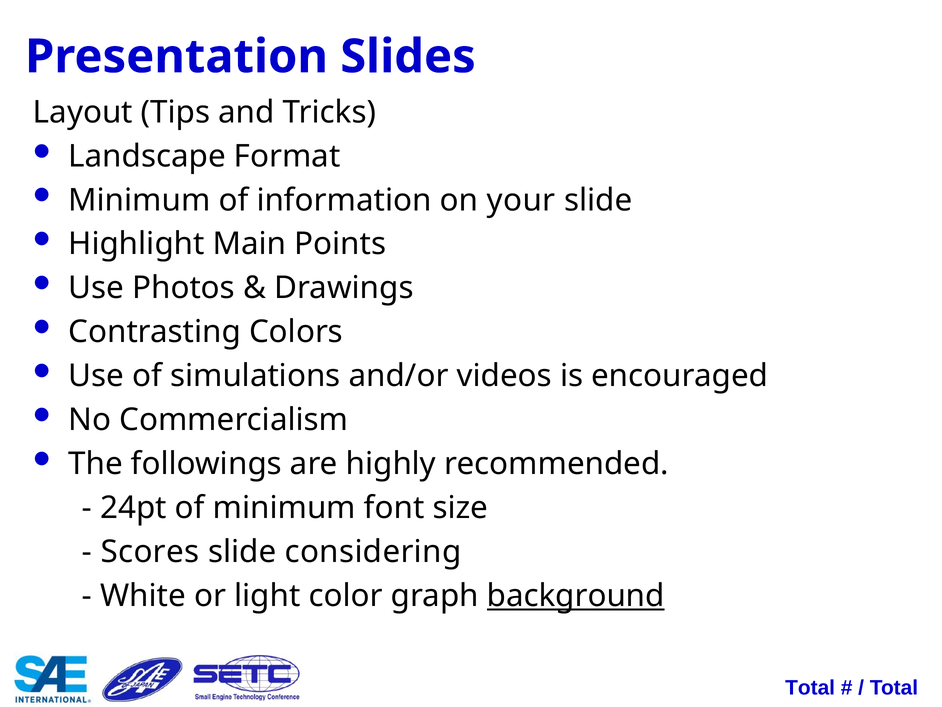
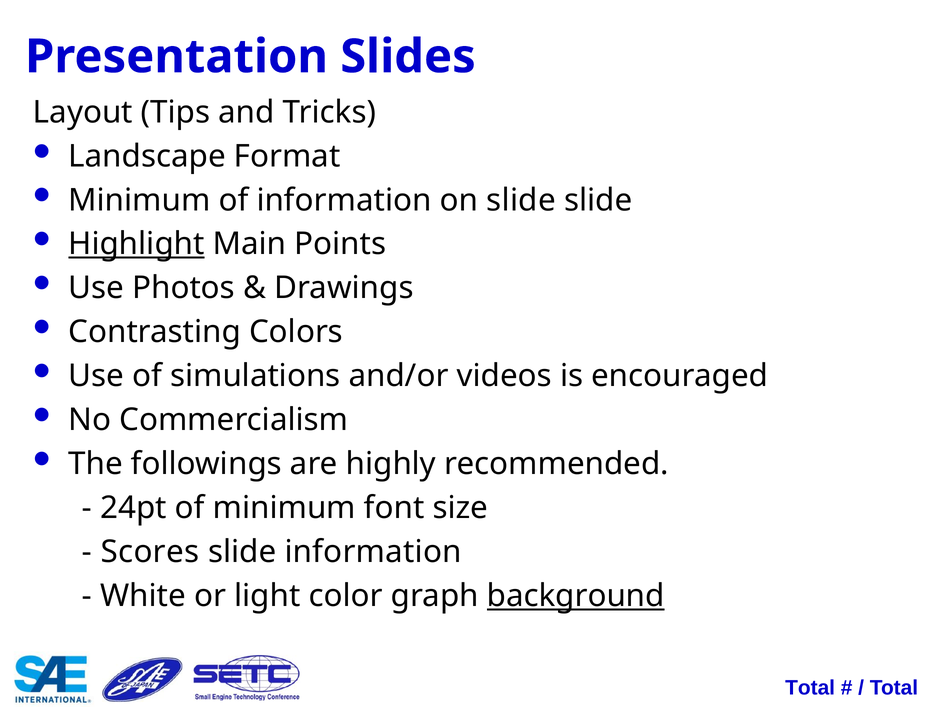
on your: your -> slide
Highlight underline: none -> present
slide considering: considering -> information
